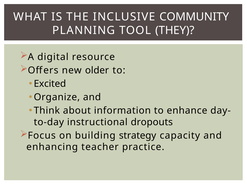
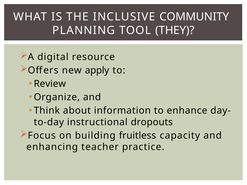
older: older -> apply
Excited: Excited -> Review
strategy: strategy -> fruitless
